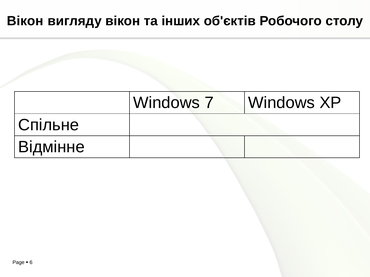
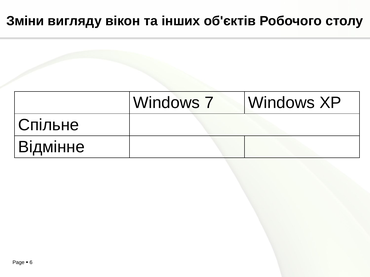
Вікон at (25, 21): Вікон -> Зміни
